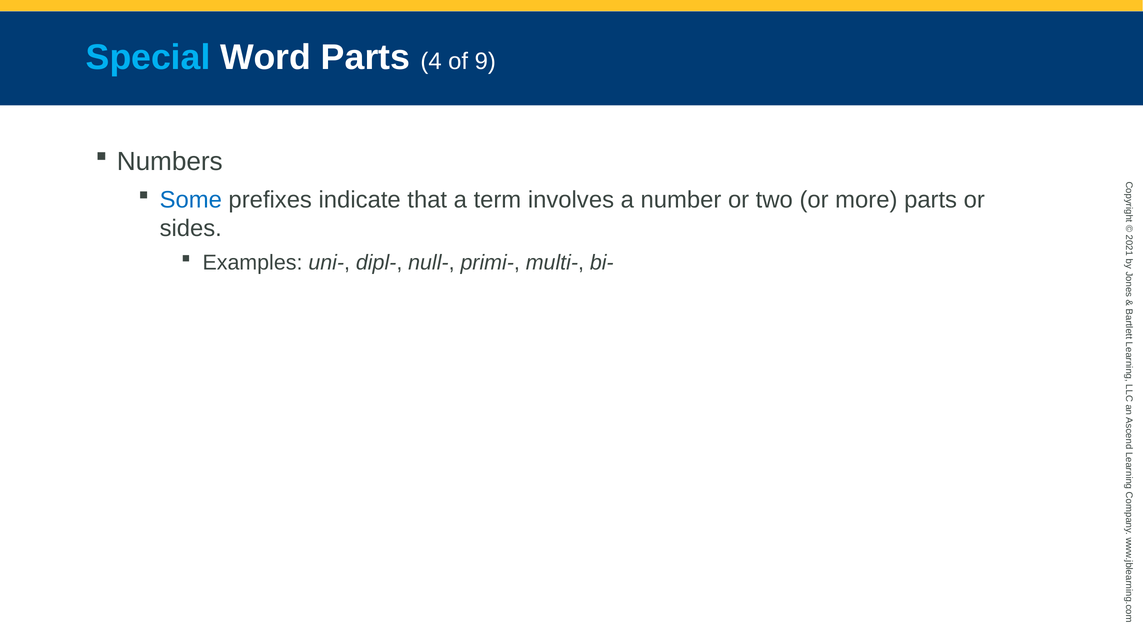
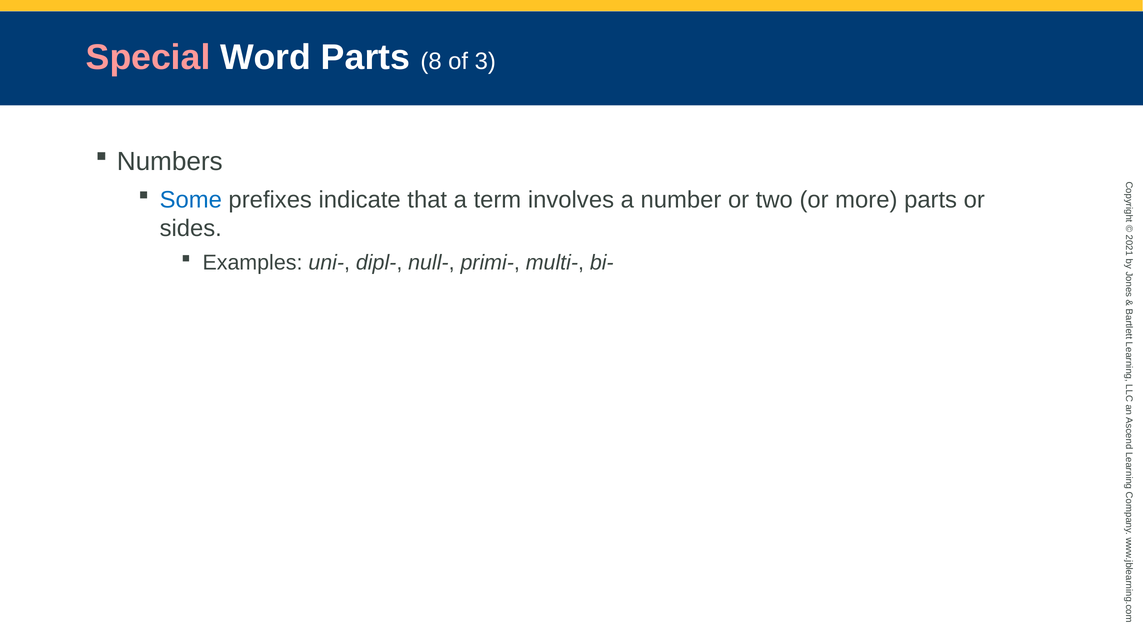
Special colour: light blue -> pink
4: 4 -> 8
9: 9 -> 3
